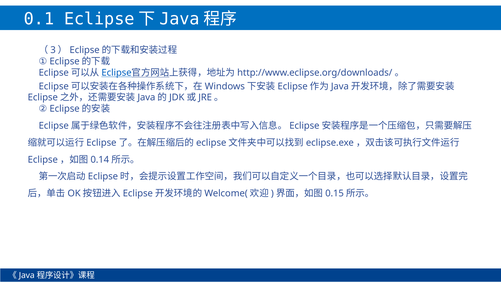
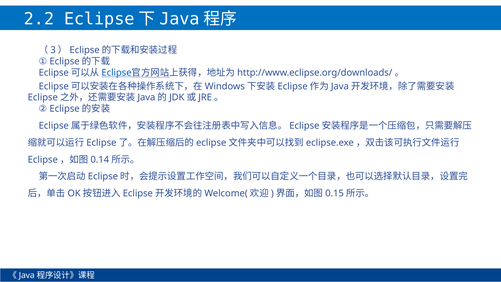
0.1: 0.1 -> 2.2
